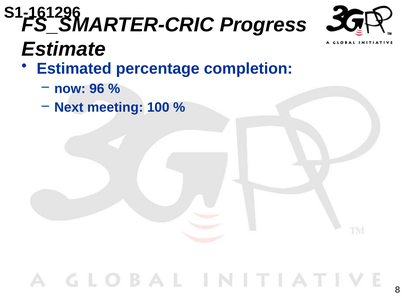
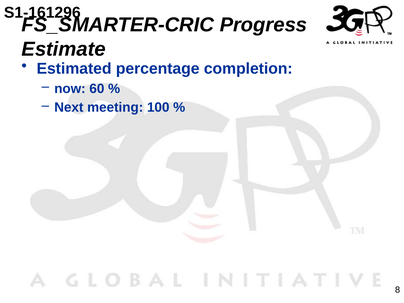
96: 96 -> 60
